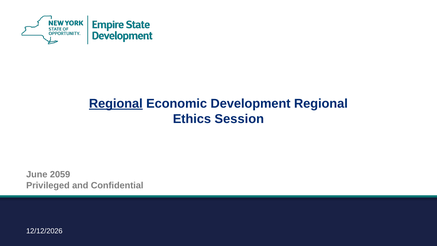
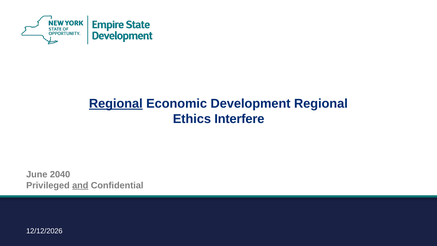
Session: Session -> Interfere
2059: 2059 -> 2040
and underline: none -> present
